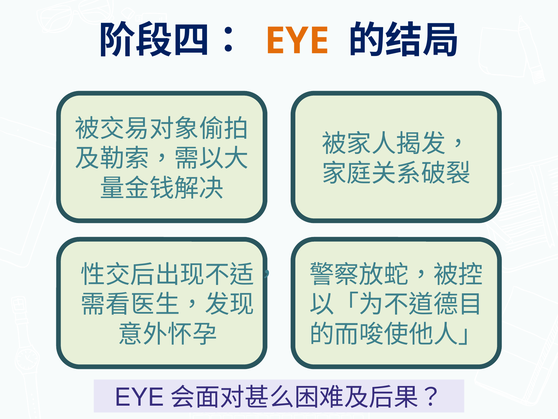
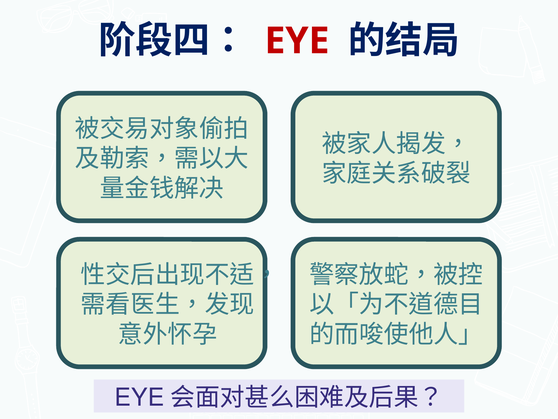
EYE colour: orange -> red
